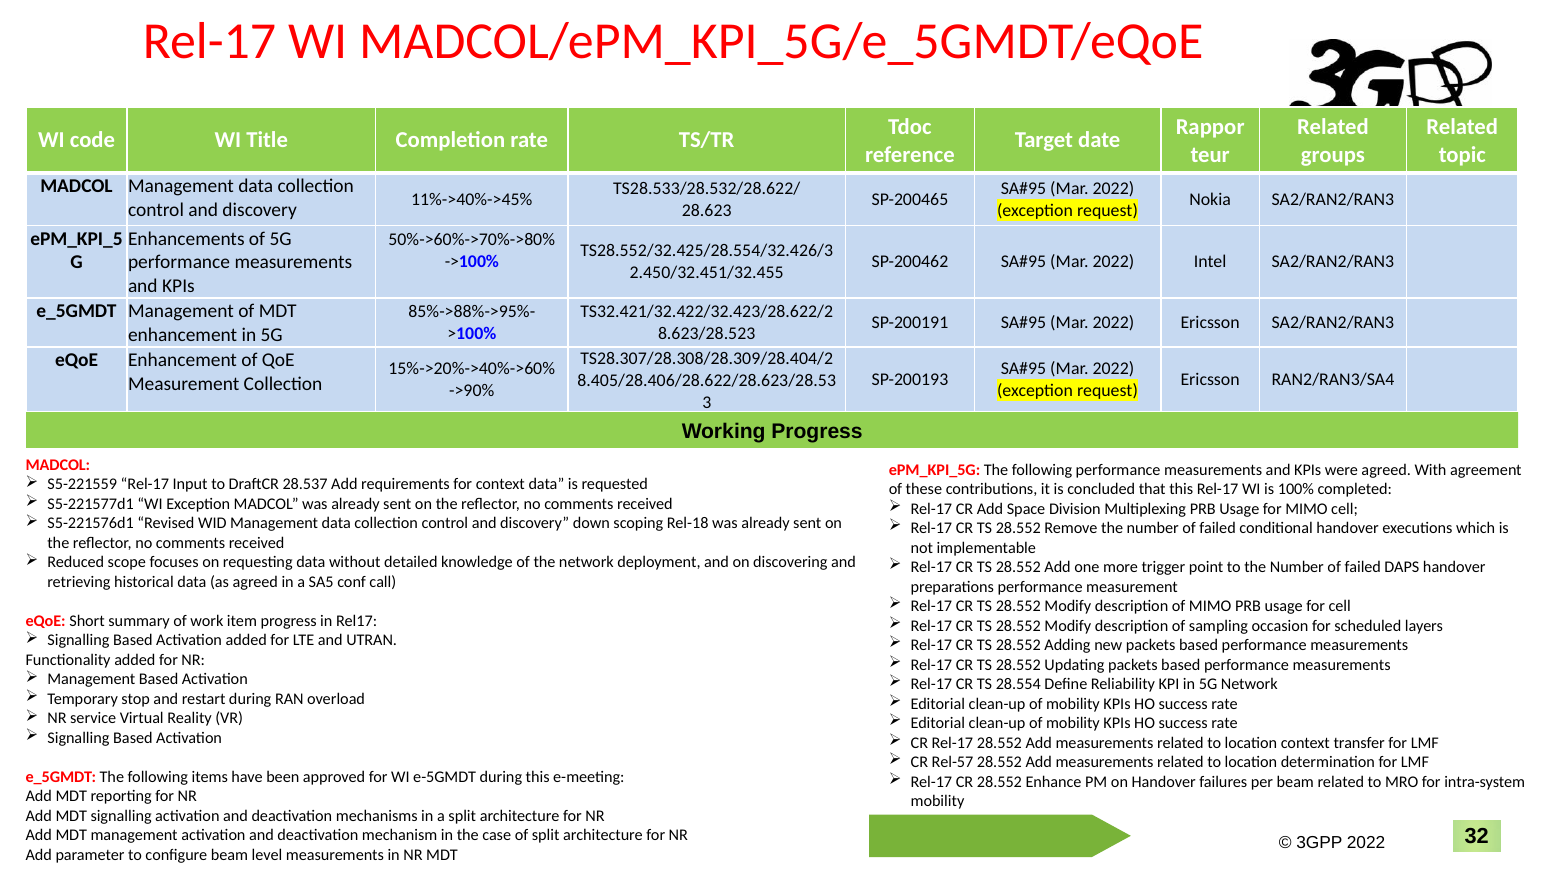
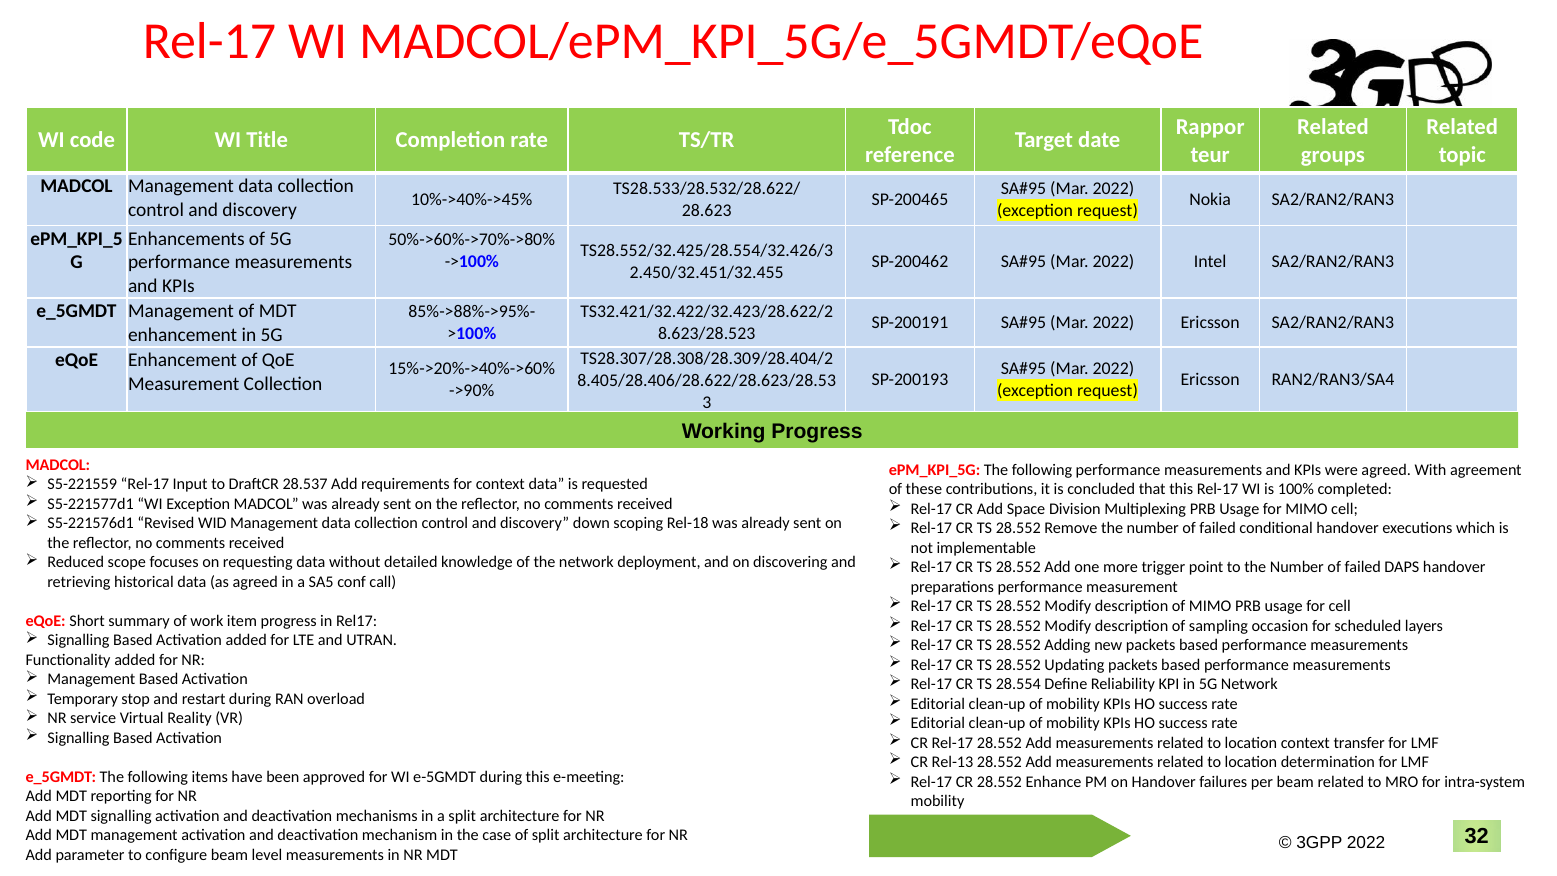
11%->40%->45%: 11%->40%->45% -> 10%->40%->45%
Rel-57: Rel-57 -> Rel-13
